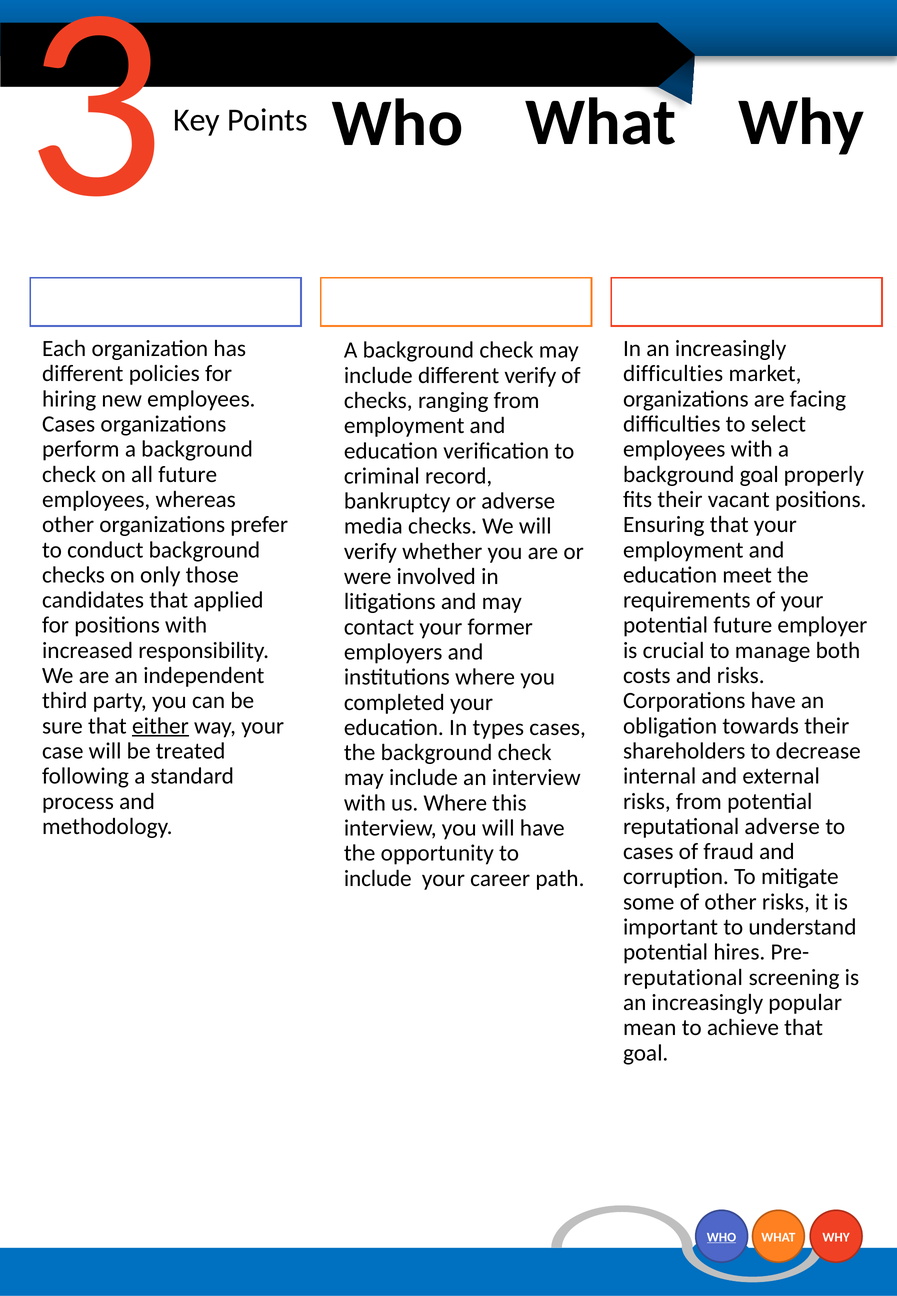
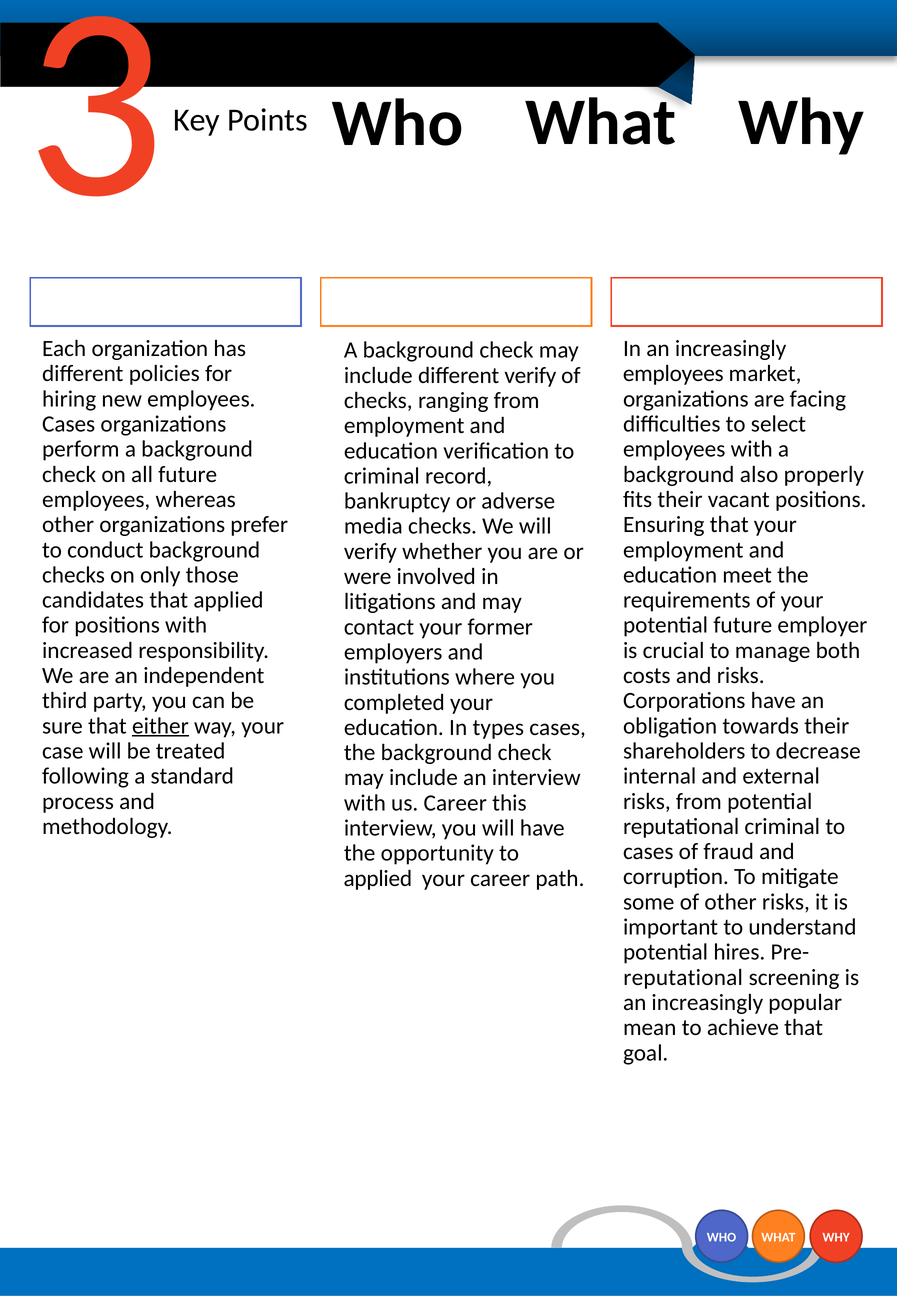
difficulties at (673, 374): difficulties -> employees
background goal: goal -> also
us Where: Where -> Career
reputational adverse: adverse -> criminal
include at (378, 878): include -> applied
WHO at (721, 1237) underline: present -> none
